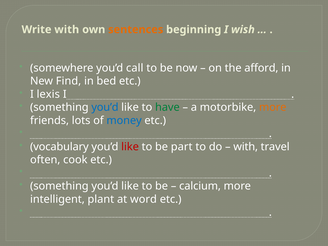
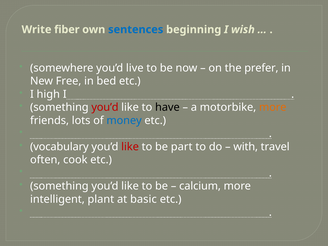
Write with: with -> fiber
sentences colour: orange -> blue
call: call -> live
afford: afford -> prefer
Find: Find -> Free
lexis: lexis -> high
you’d at (105, 107) colour: blue -> red
have colour: green -> black
word: word -> basic
